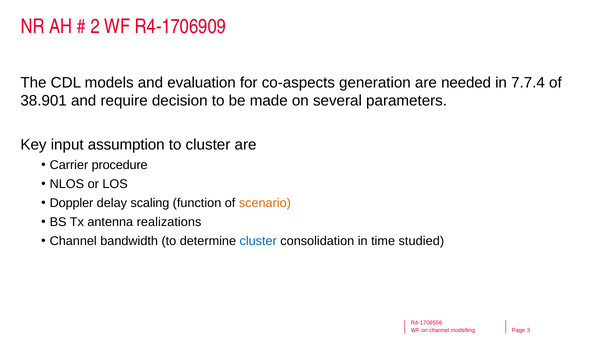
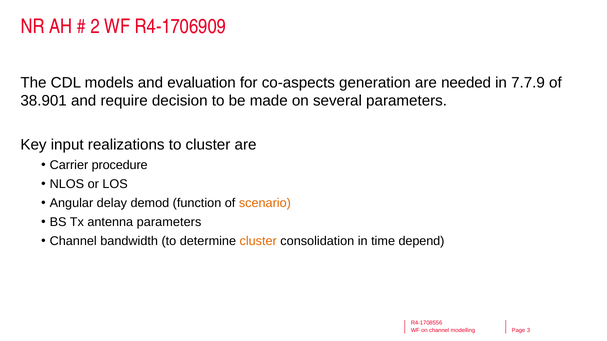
7.7.4: 7.7.4 -> 7.7.9
assumption: assumption -> realizations
Doppler: Doppler -> Angular
scaling: scaling -> demod
antenna realizations: realizations -> parameters
cluster at (258, 241) colour: blue -> orange
studied: studied -> depend
